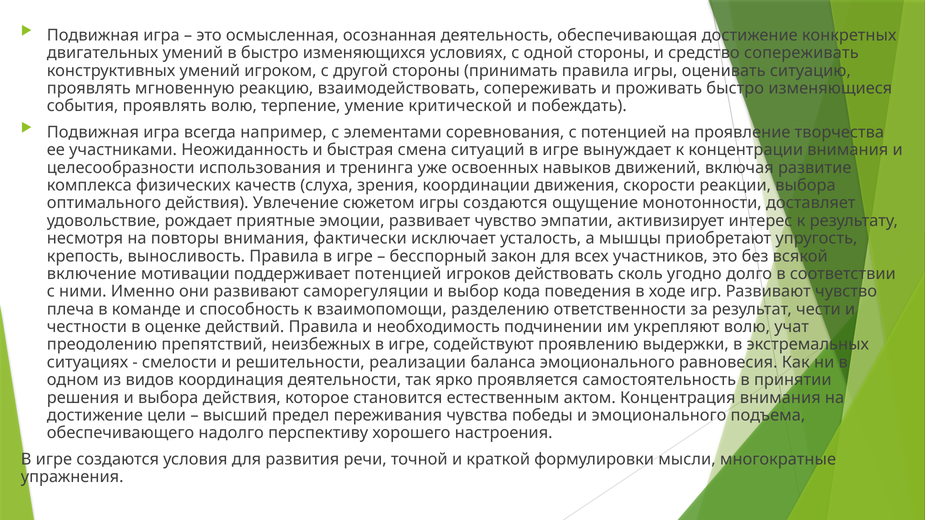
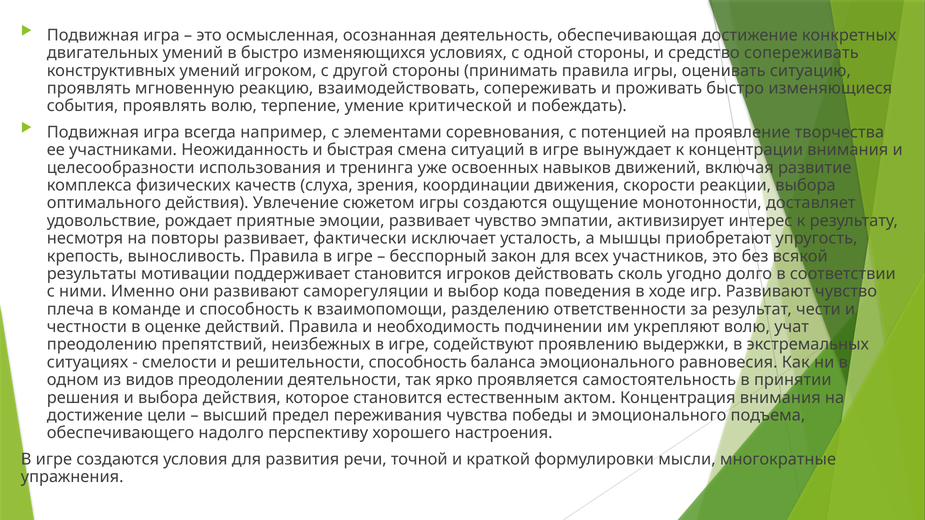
повторы внимания: внимания -> развивает
включение: включение -> результаты
поддерживает потенцией: потенцией -> становится
решительности реализации: реализации -> способность
координация: координация -> преодолении
